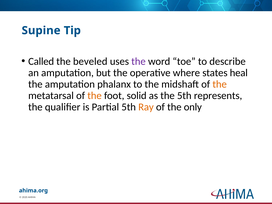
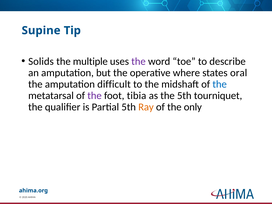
Called: Called -> Solids
beveled: beveled -> multiple
heal: heal -> oral
phalanx: phalanx -> difficult
the at (220, 84) colour: orange -> blue
the at (95, 96) colour: orange -> purple
solid: solid -> tibia
represents: represents -> tourniquet
